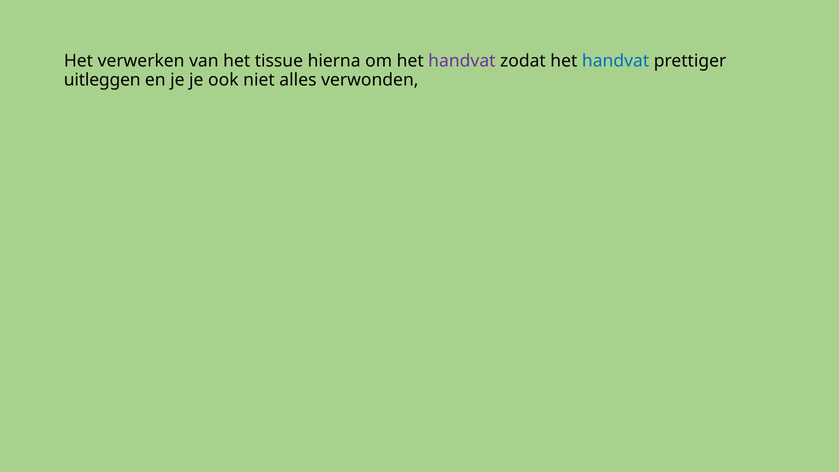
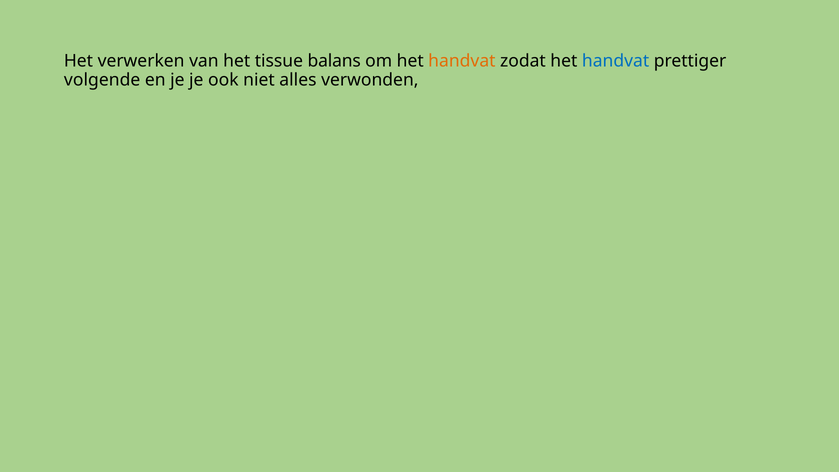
hierna: hierna -> balans
handvat at (462, 61) colour: purple -> orange
uitleggen: uitleggen -> volgende
